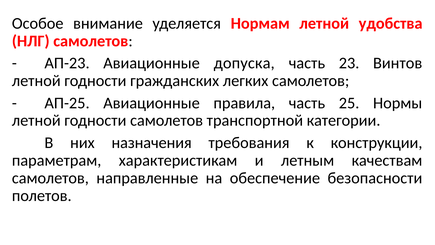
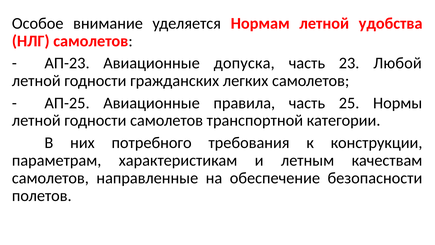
Винтов: Винтов -> Любой
назначения: назначения -> потребного
